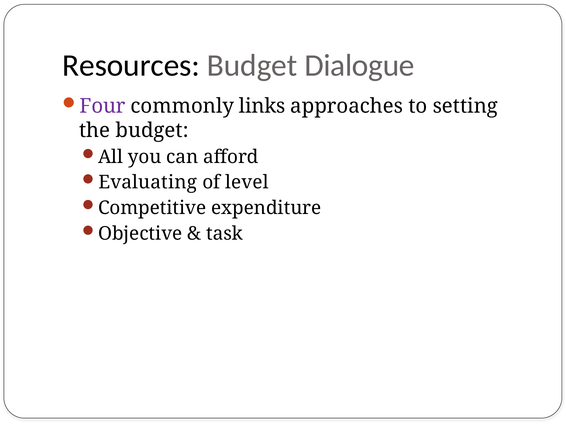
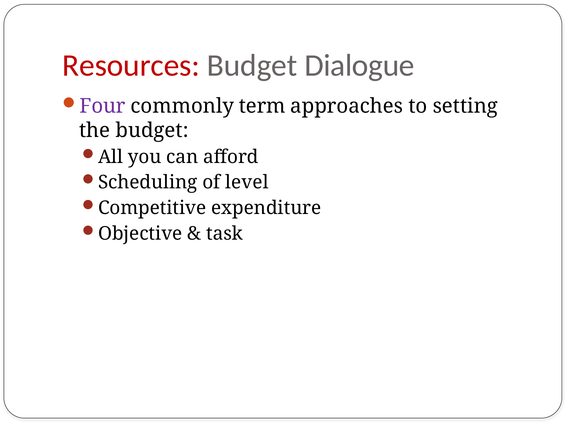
Resources colour: black -> red
links: links -> term
Evaluating: Evaluating -> Scheduling
